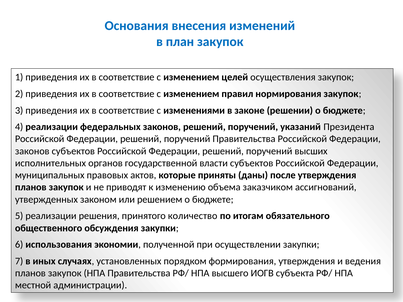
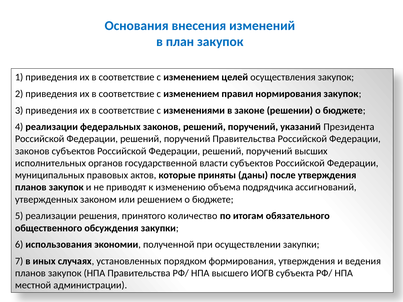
заказчиком: заказчиком -> подрядчика
